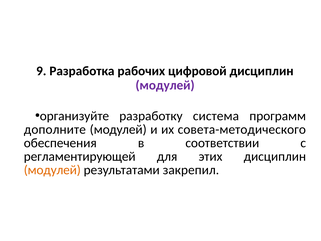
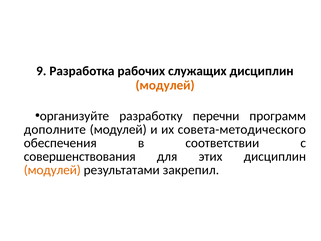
цифровой: цифровой -> служащих
модулей at (165, 85) colour: purple -> orange
система: система -> перечни
регламентирующей: регламентирующей -> совершенствования
